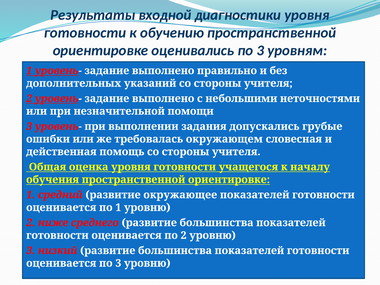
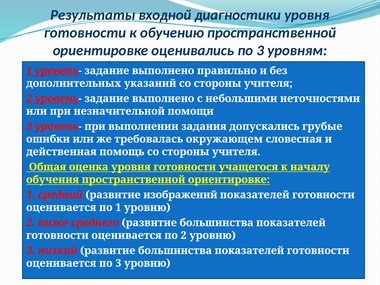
окружающее: окружающее -> изображений
